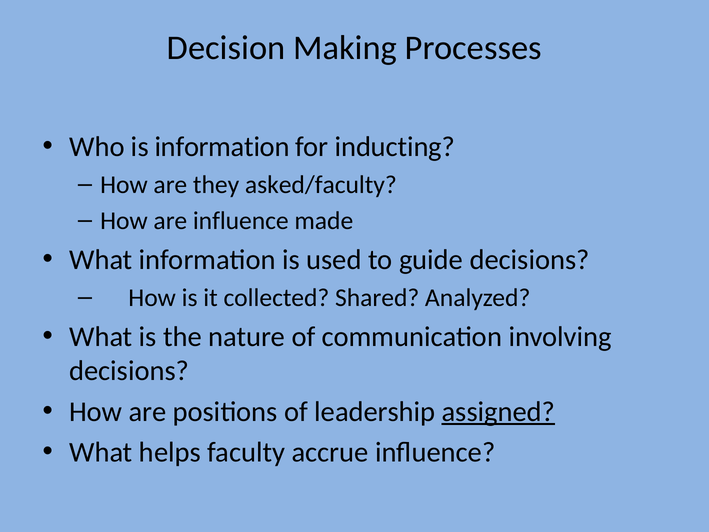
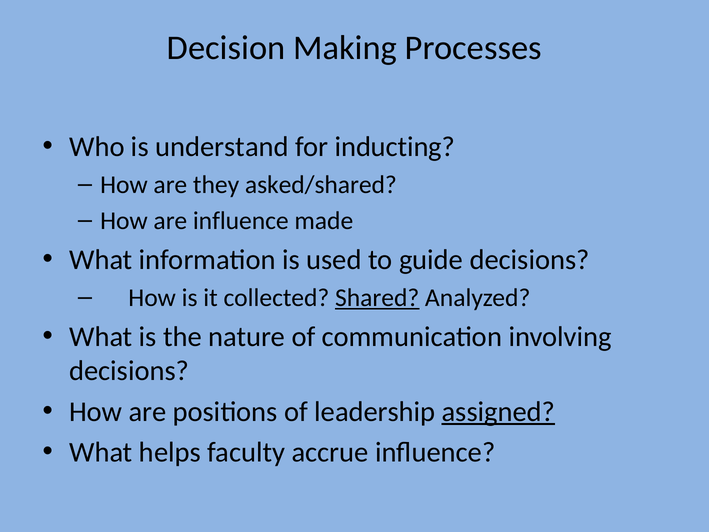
is information: information -> understand
asked/faculty: asked/faculty -> asked/shared
Shared underline: none -> present
